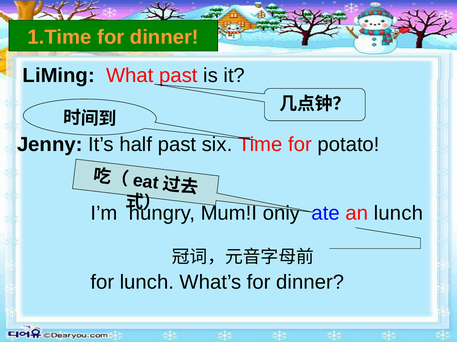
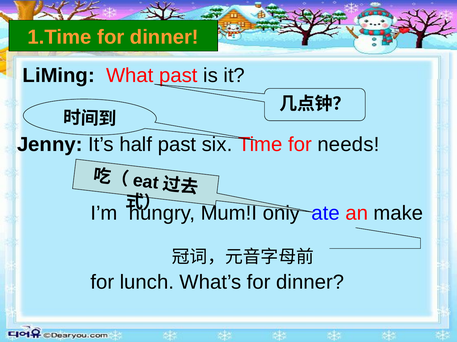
potato: potato -> needs
an lunch: lunch -> make
